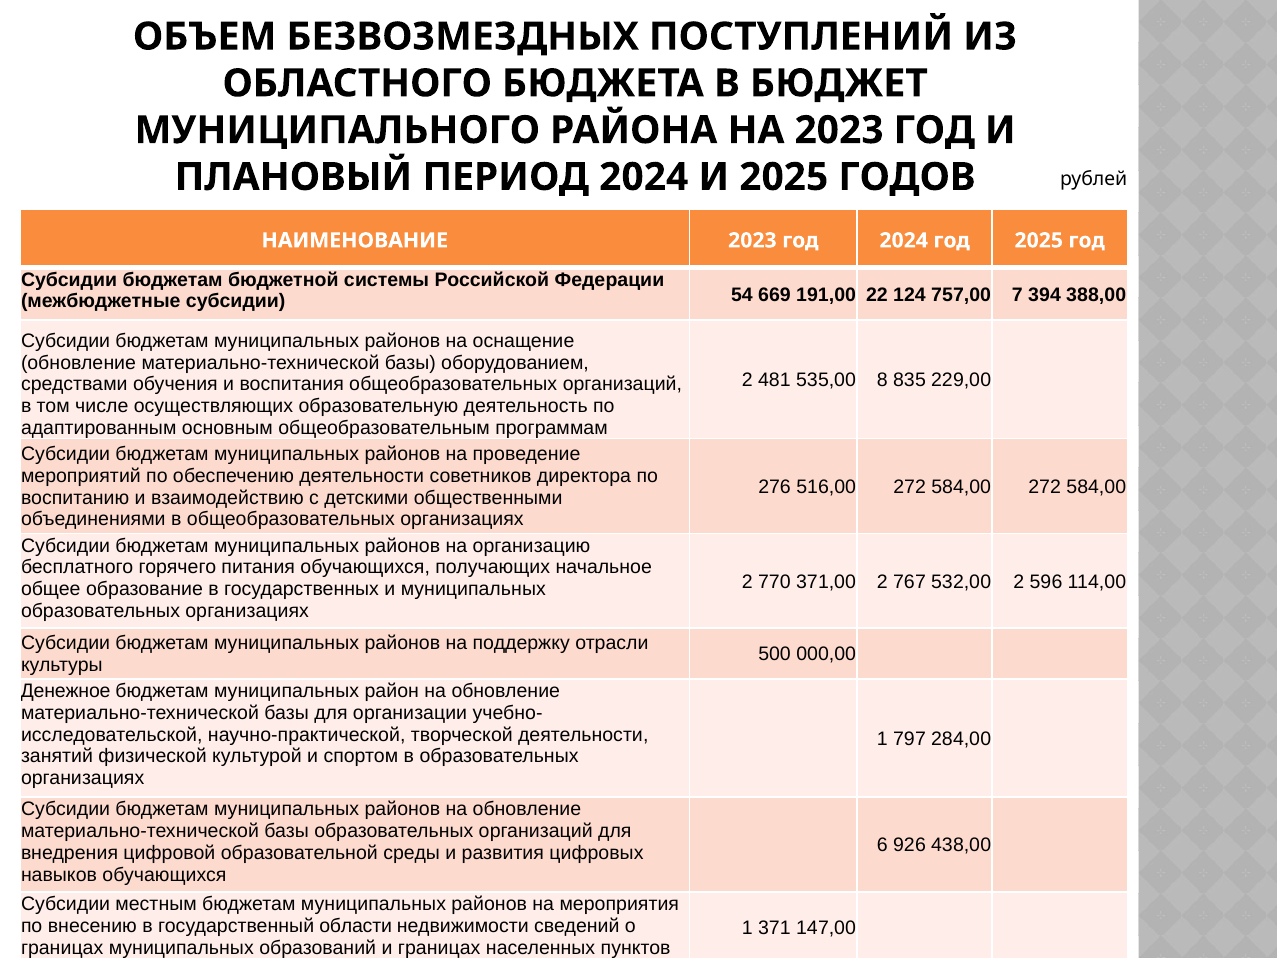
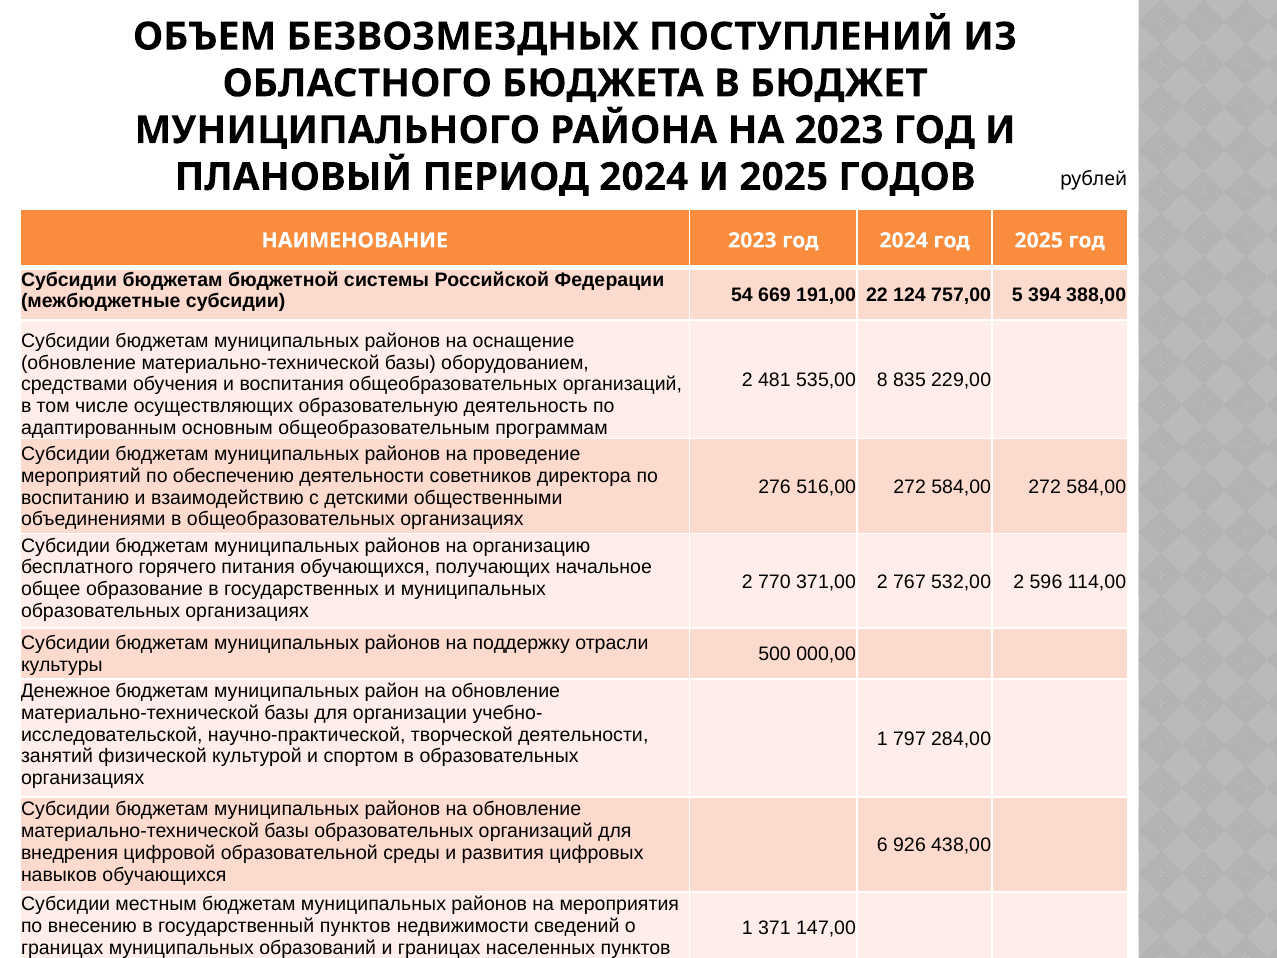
7: 7 -> 5
государственный области: области -> пунктов
